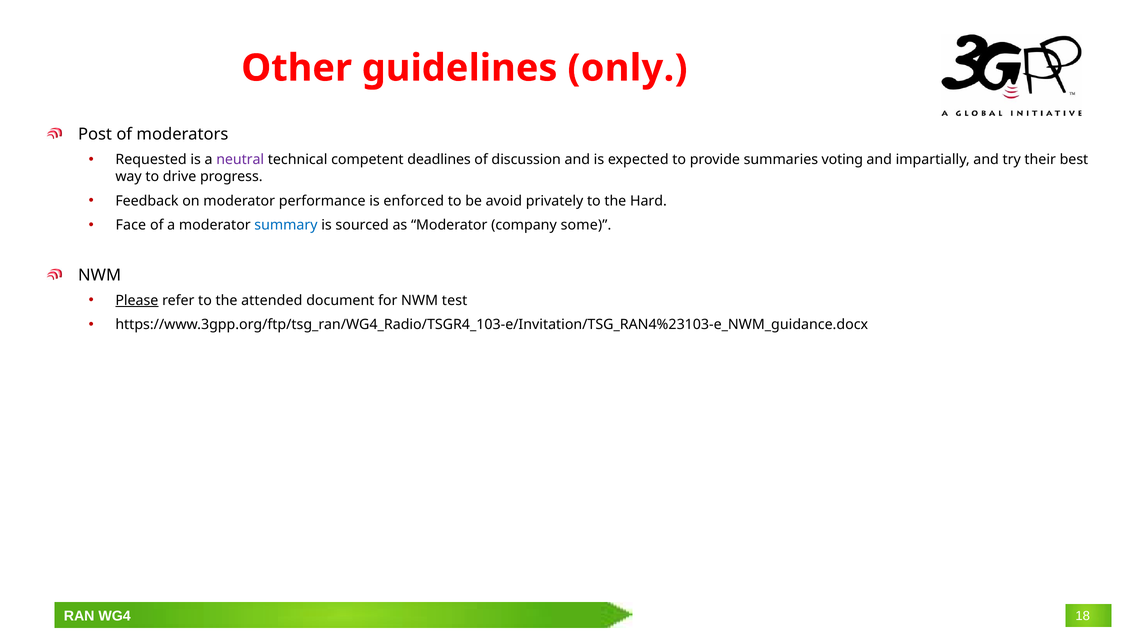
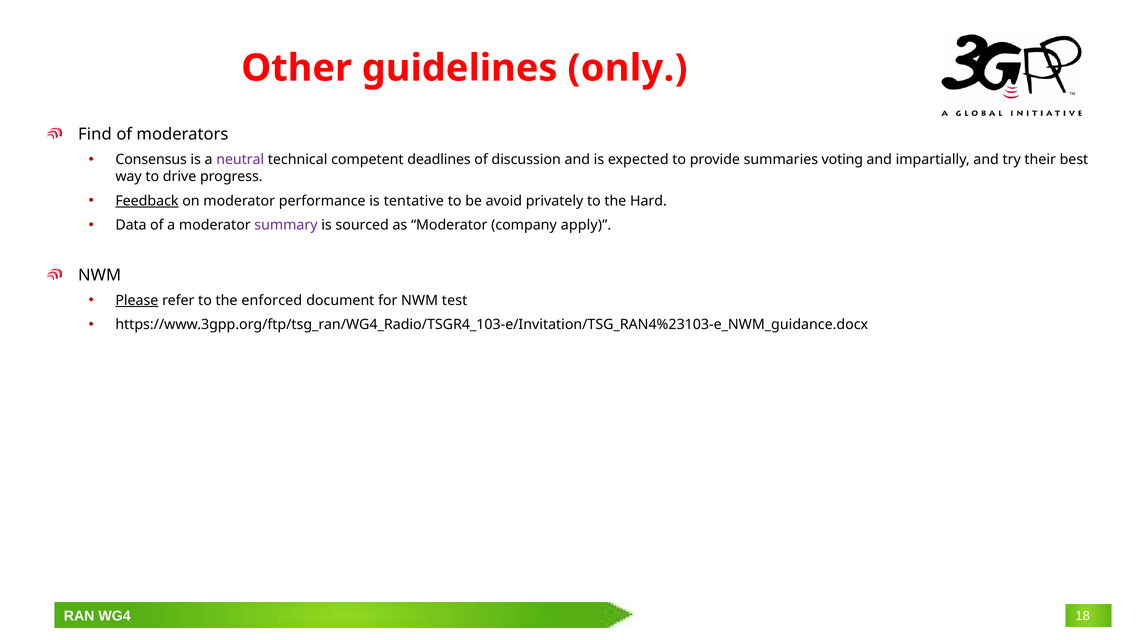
Post: Post -> Find
Requested: Requested -> Consensus
Feedback underline: none -> present
enforced: enforced -> tentative
Face: Face -> Data
summary colour: blue -> purple
some: some -> apply
attended: attended -> enforced
